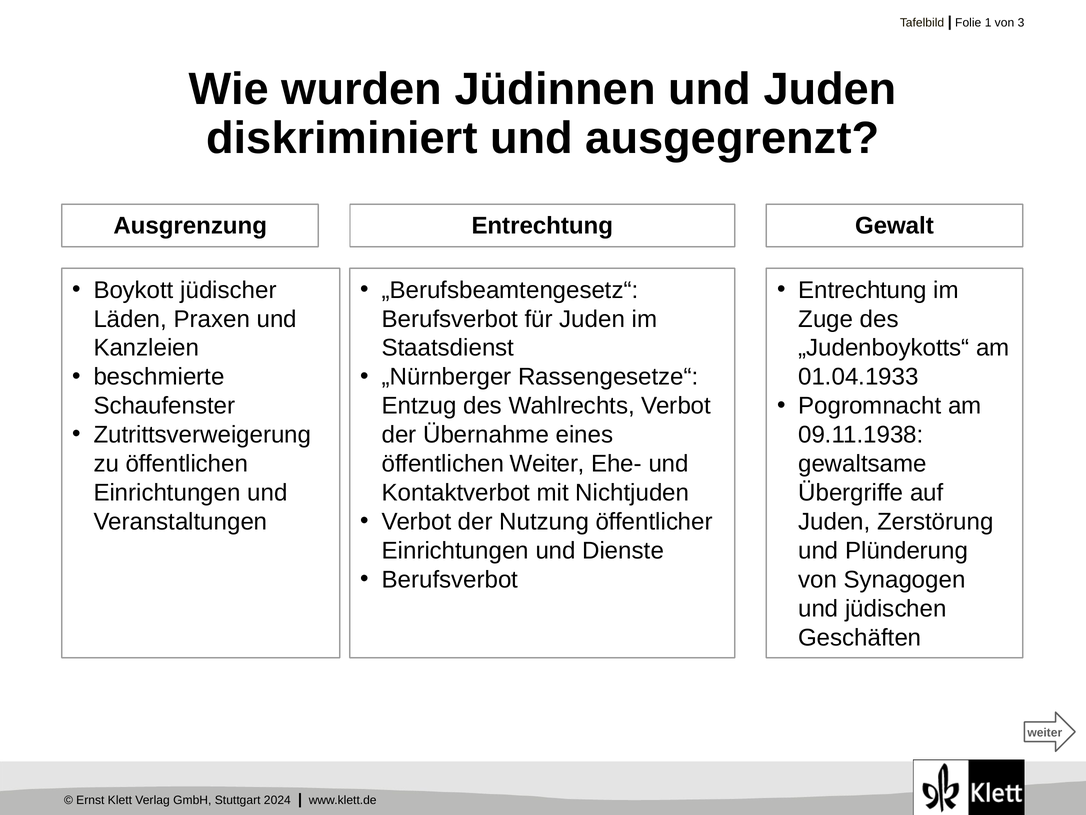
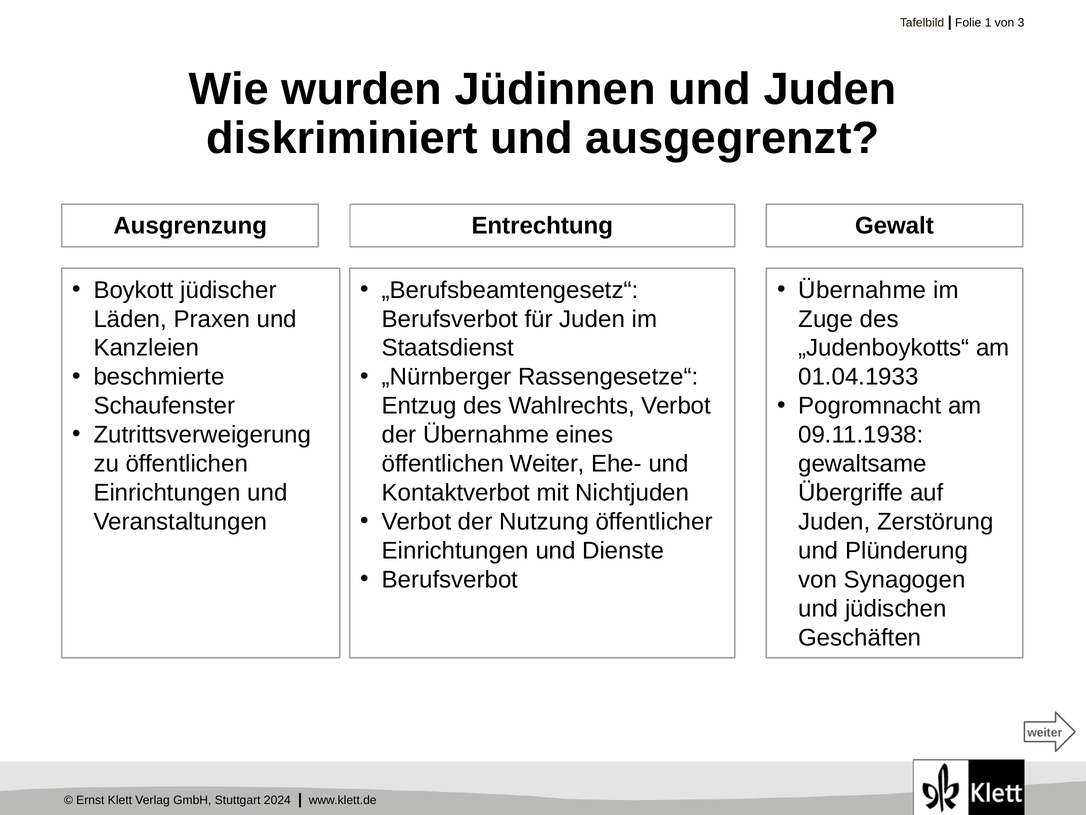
Entrechtung at (863, 290): Entrechtung -> Übernahme
